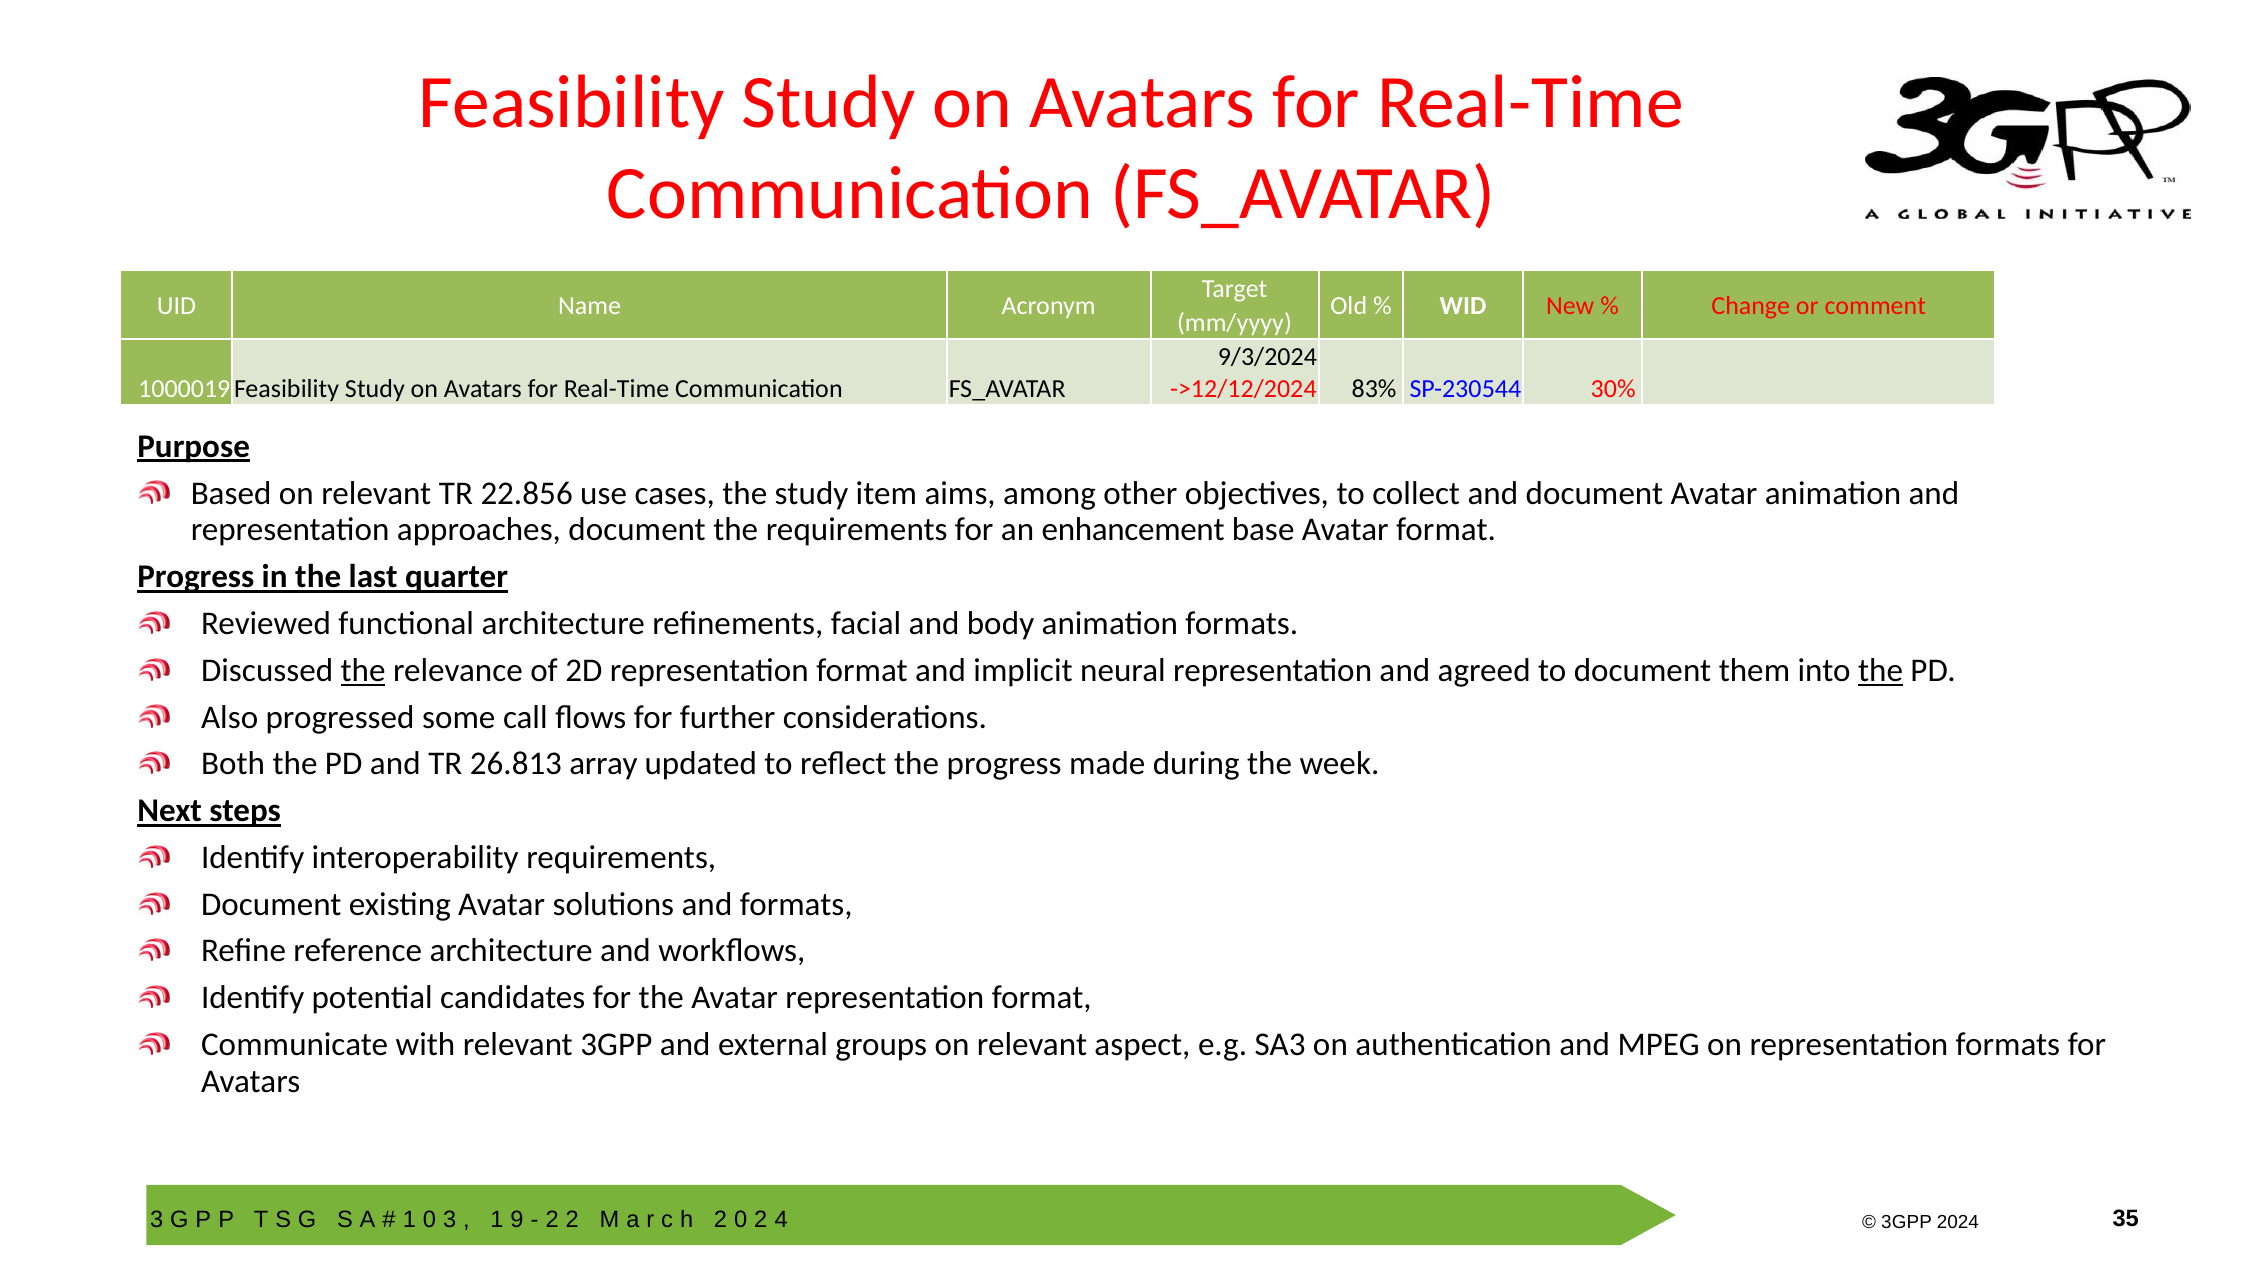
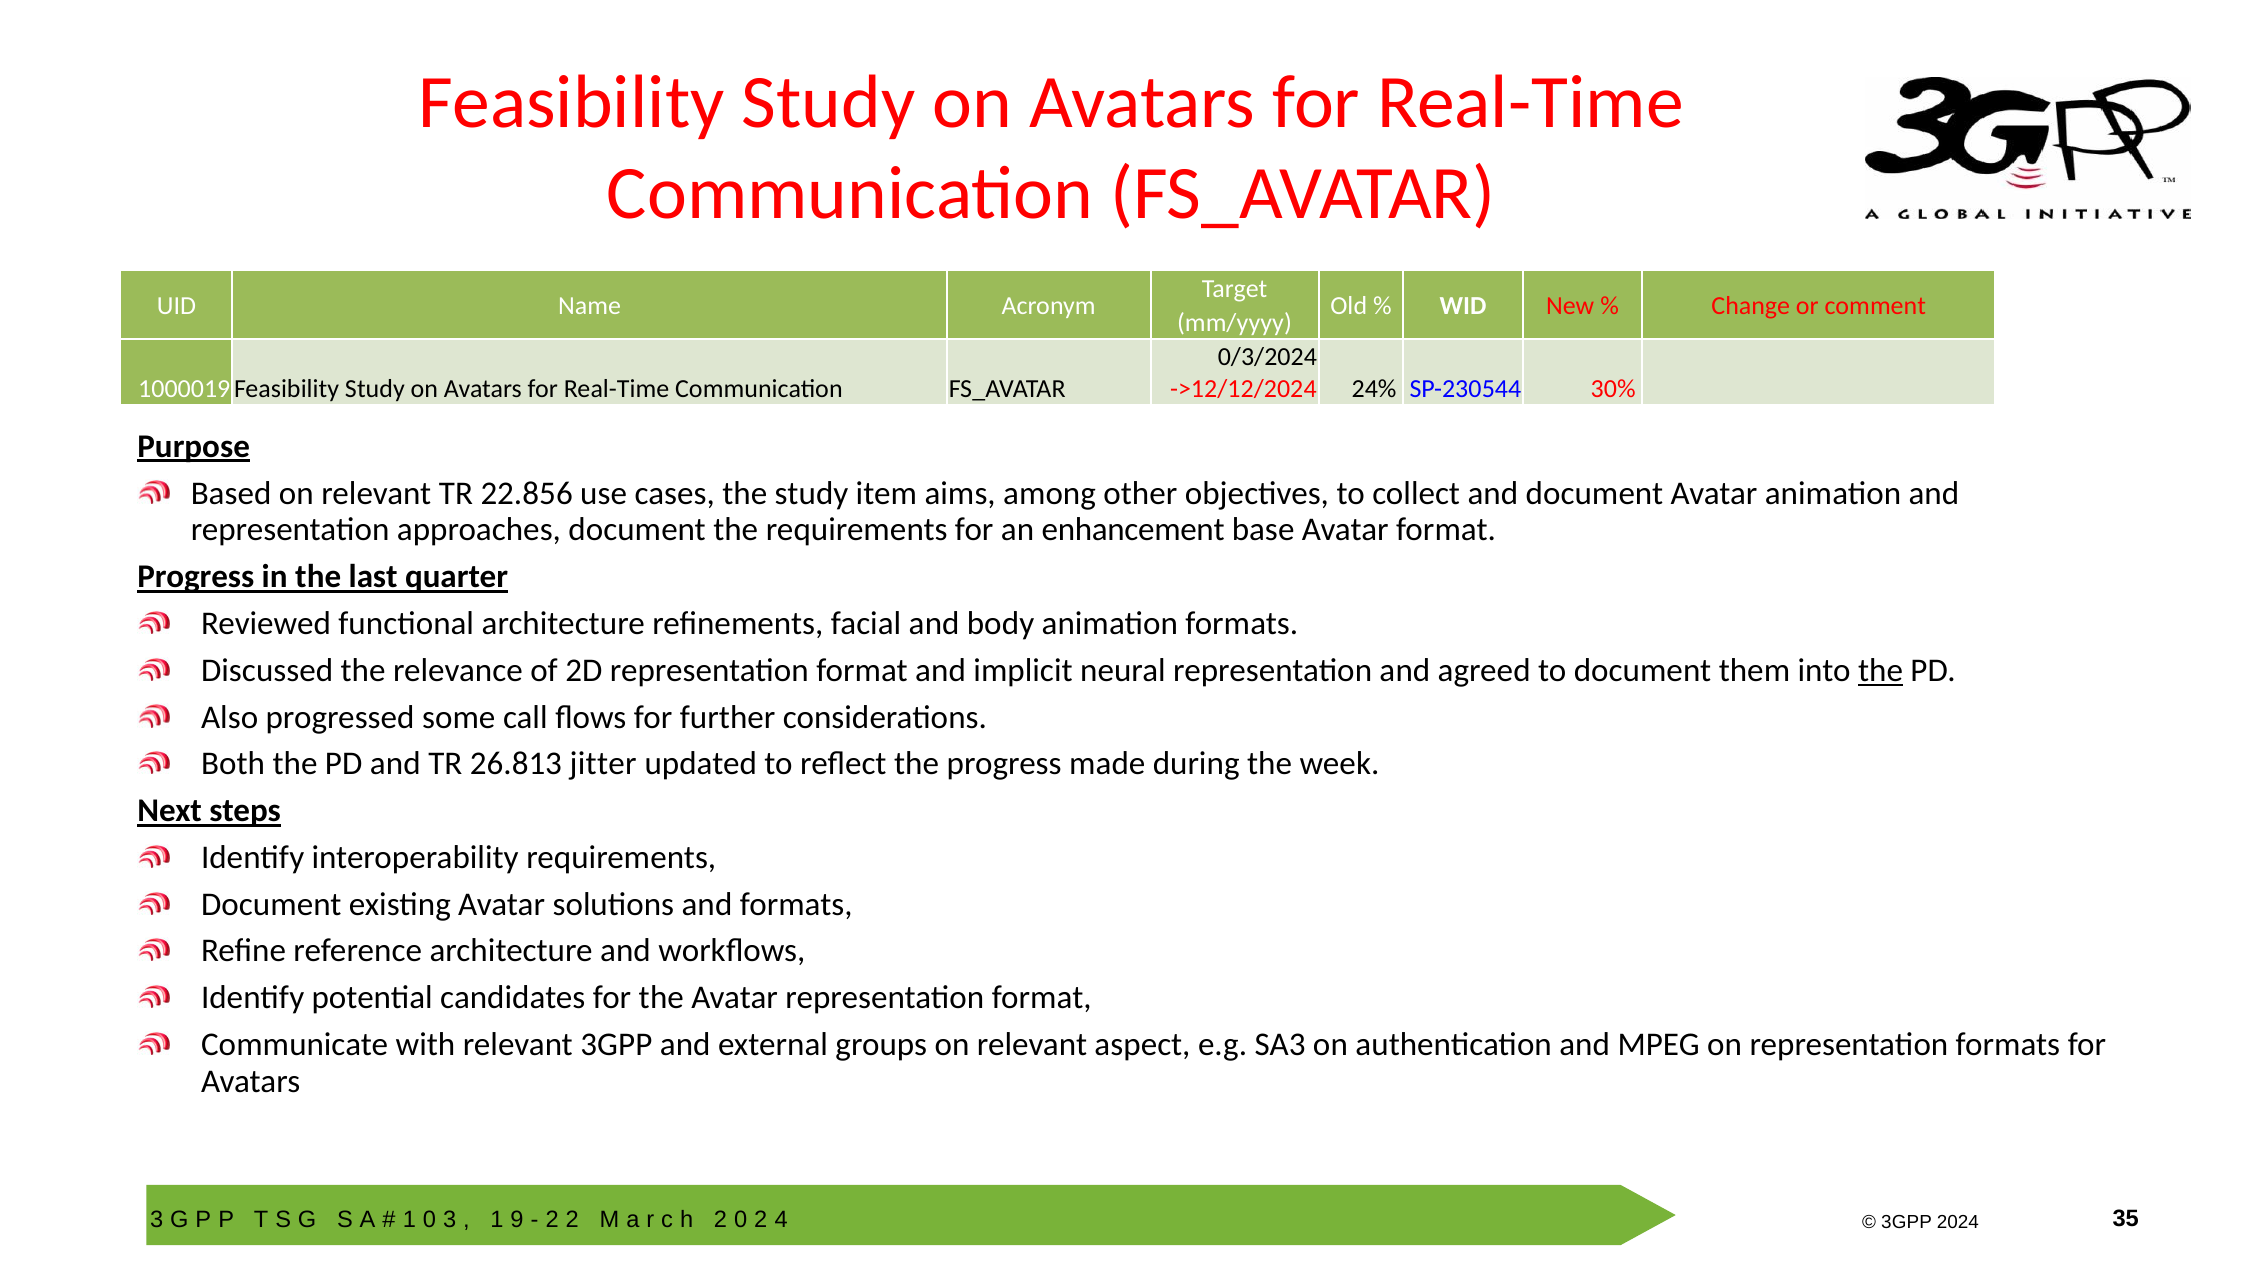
9/3/2024: 9/3/2024 -> 0/3/2024
83%: 83% -> 24%
the at (363, 670) underline: present -> none
array: array -> jitter
